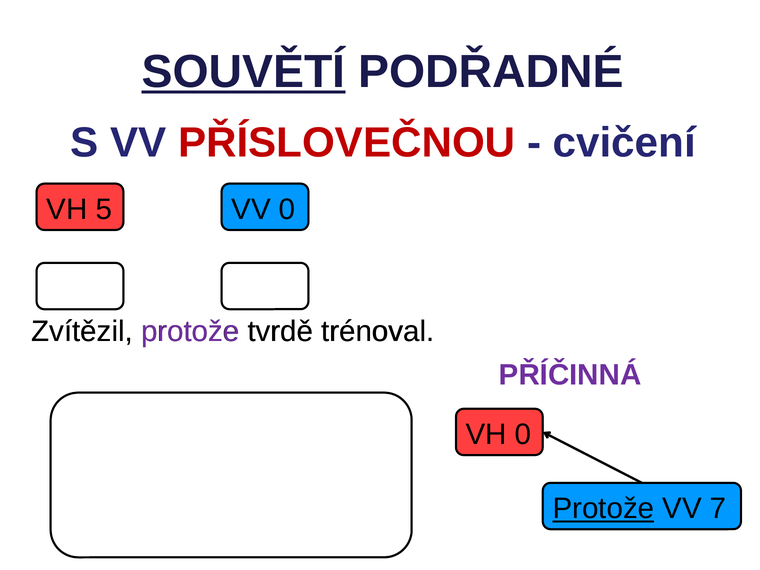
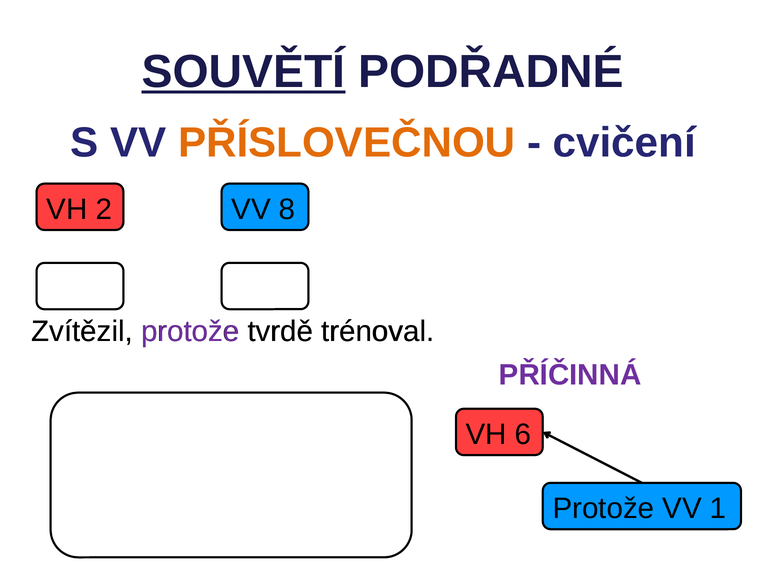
PŘÍSLOVEČNOU colour: red -> orange
5: 5 -> 2
VV 0: 0 -> 8
VH 0: 0 -> 6
Protože at (603, 509) underline: present -> none
7: 7 -> 1
